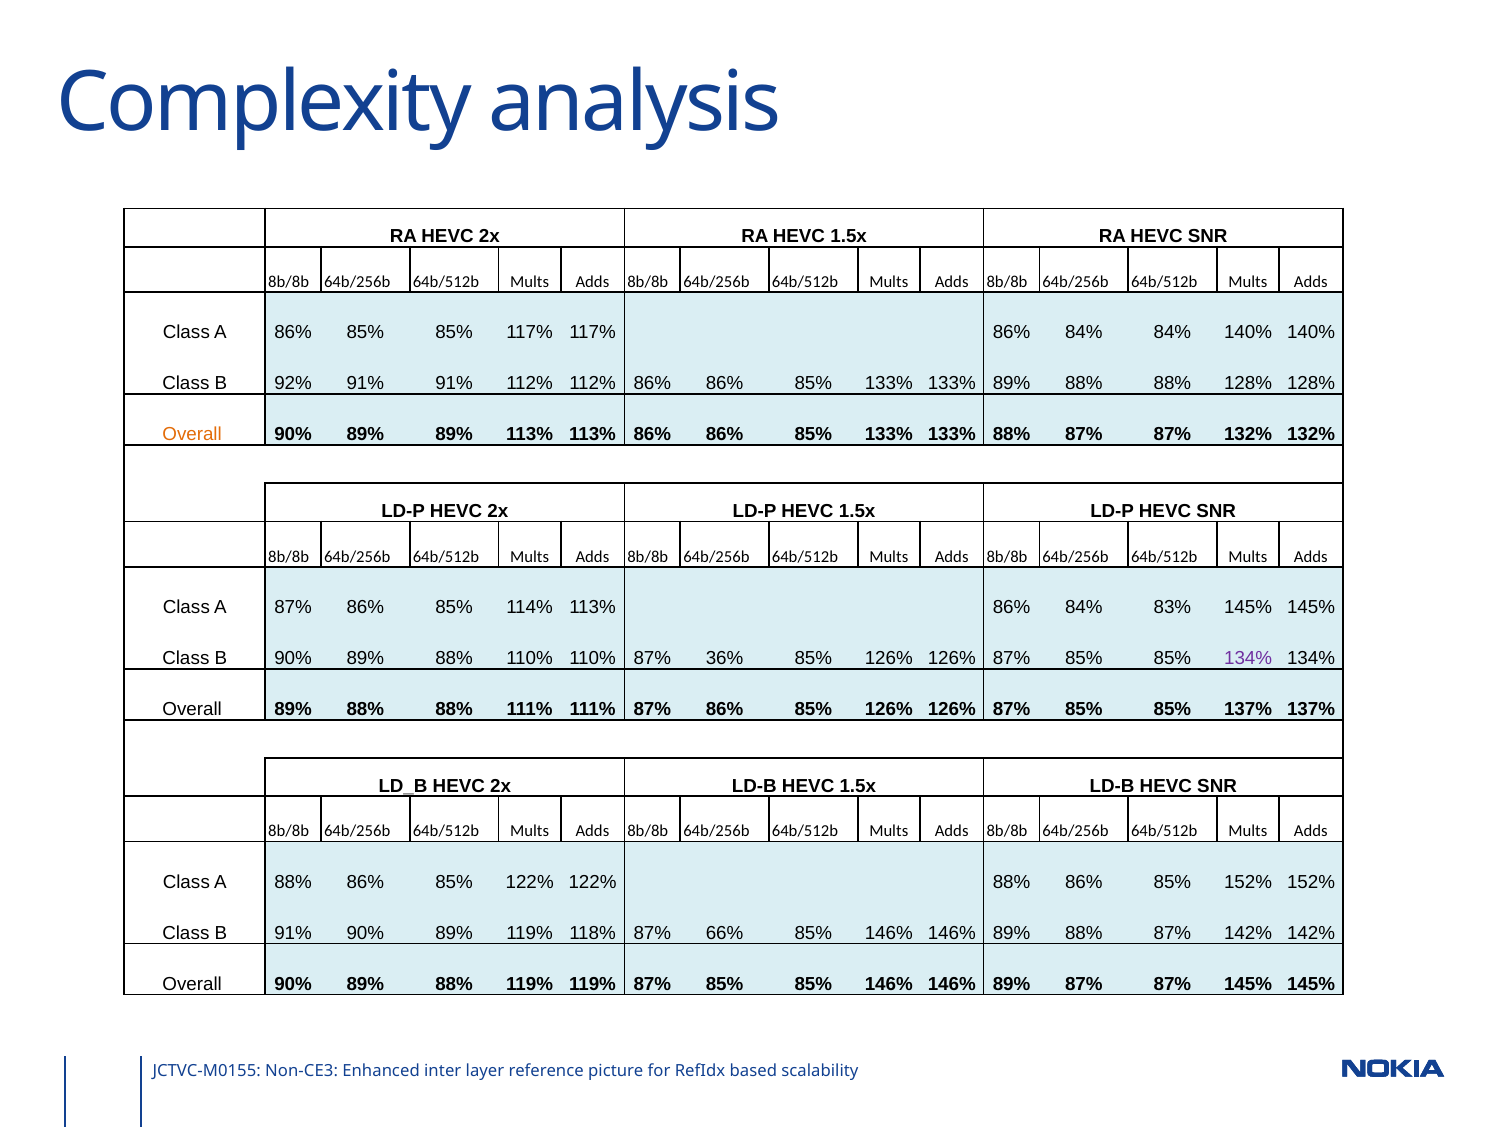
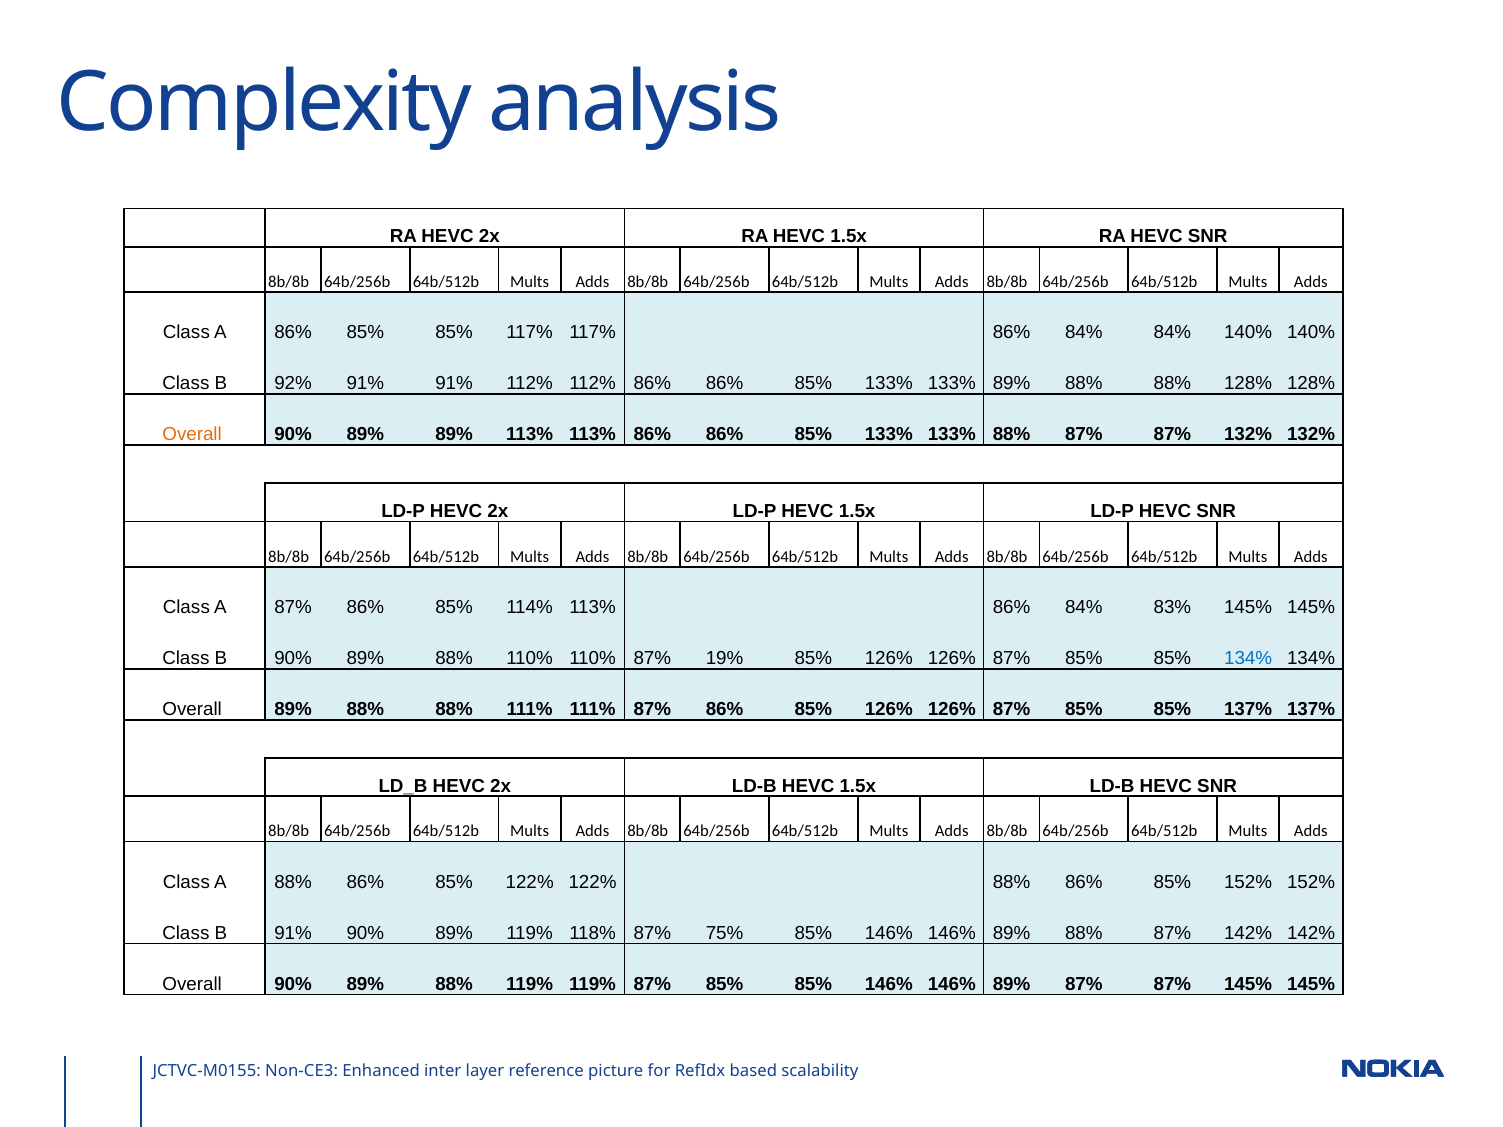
36%: 36% -> 19%
134% at (1248, 659) colour: purple -> blue
66%: 66% -> 75%
